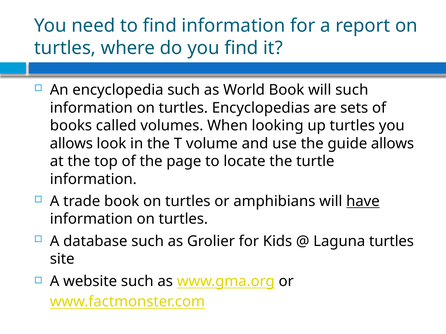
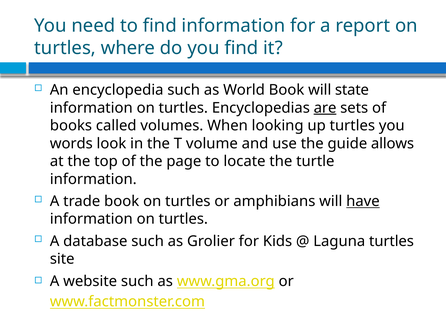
will such: such -> state
are underline: none -> present
allows at (71, 144): allows -> words
